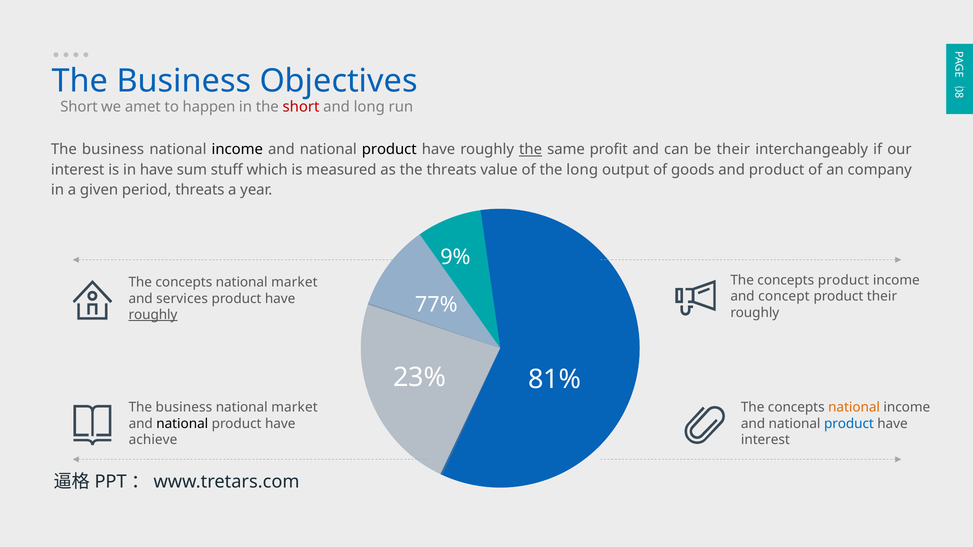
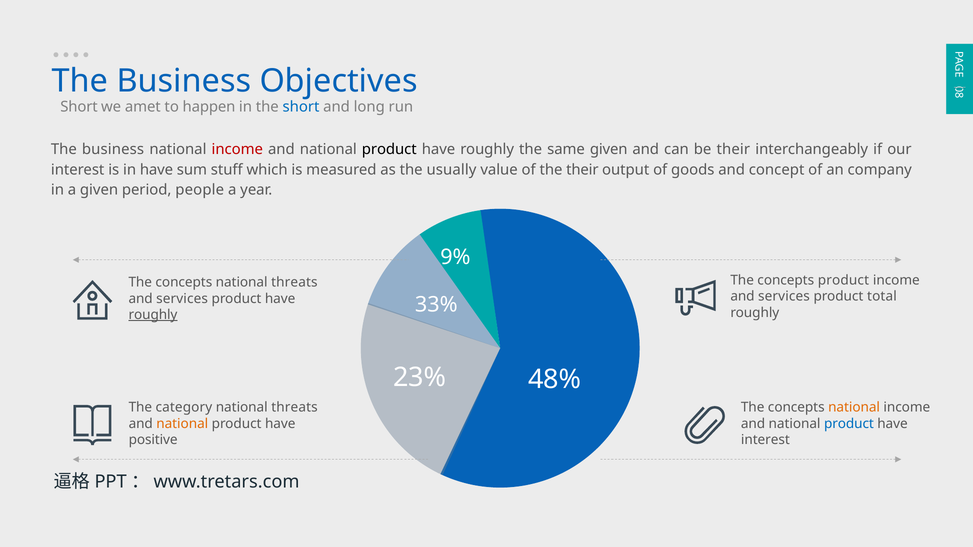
short at (301, 107) colour: red -> blue
income at (237, 150) colour: black -> red
the at (531, 150) underline: present -> none
same profit: profit -> given
the threats: threats -> usually
the long: long -> their
and product: product -> concept
period threats: threats -> people
concepts national market: market -> threats
concept at (784, 297): concept -> services
product their: their -> total
77%: 77% -> 33%
81%: 81% -> 48%
business at (184, 408): business -> category
market at (294, 408): market -> threats
national at (182, 424) colour: black -> orange
achieve: achieve -> positive
